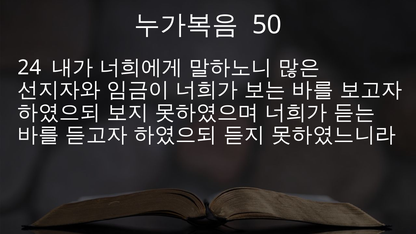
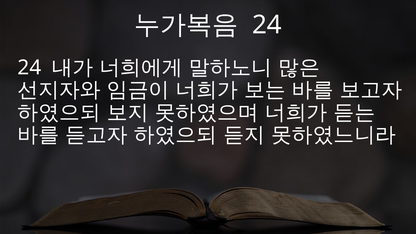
50 at (267, 25): 50 -> 24
